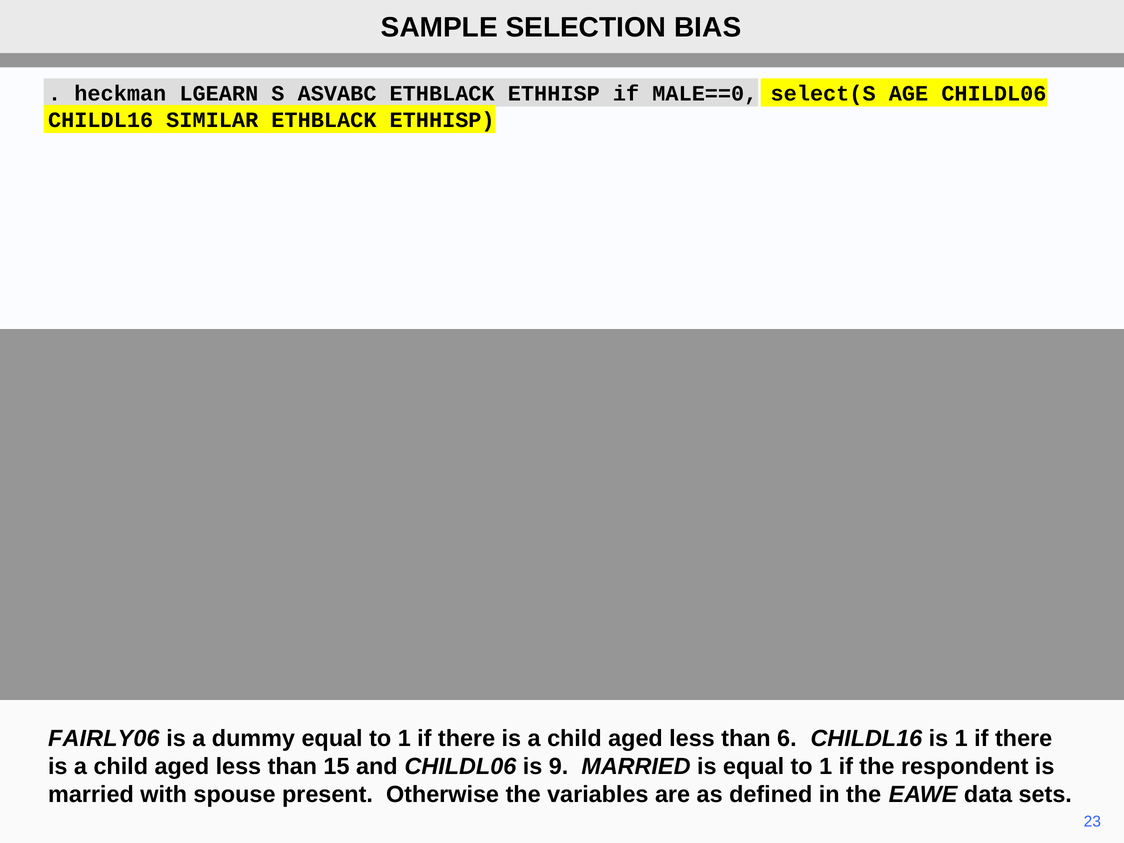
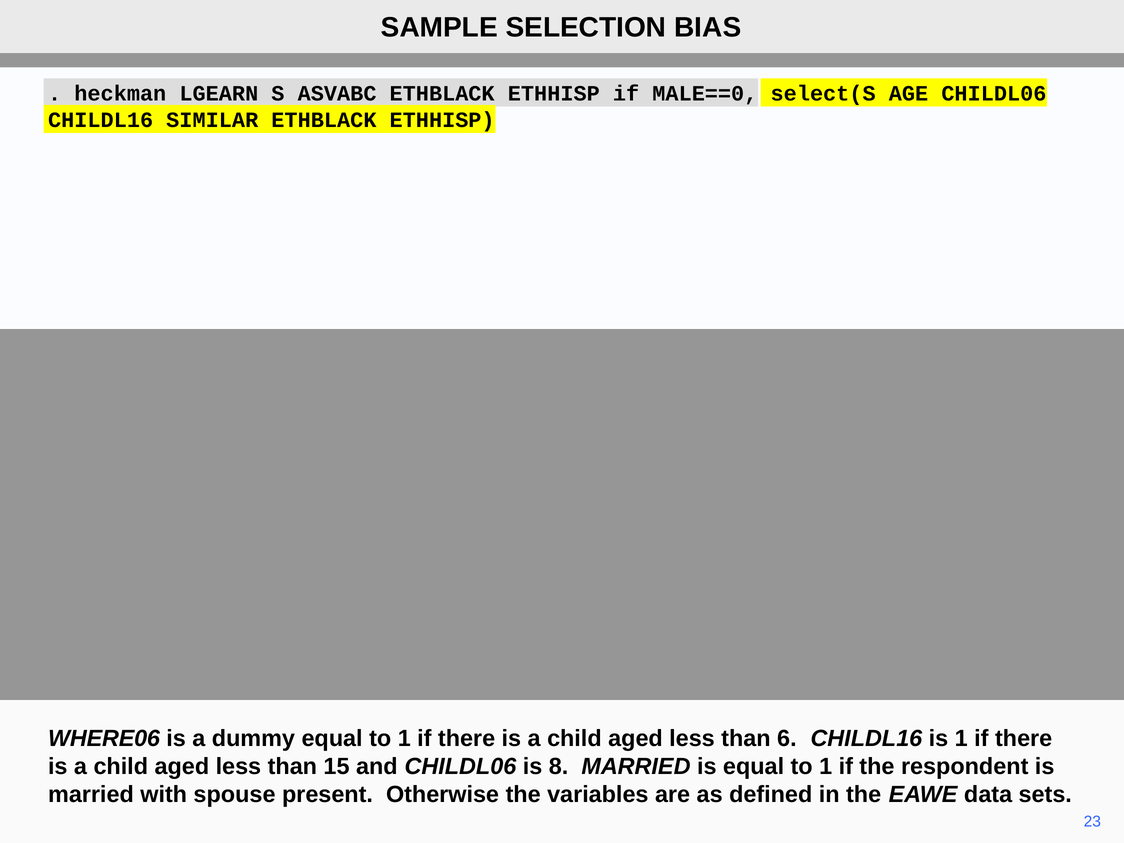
FAIRLY06: FAIRLY06 -> WHERE06
9: 9 -> 8
